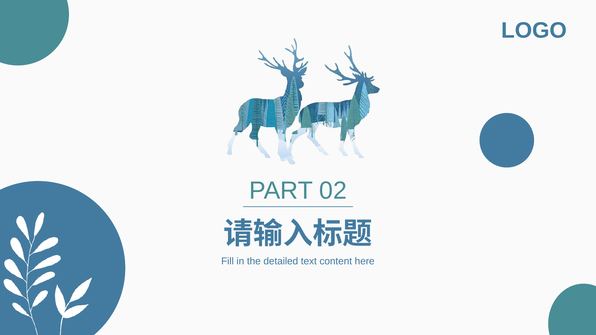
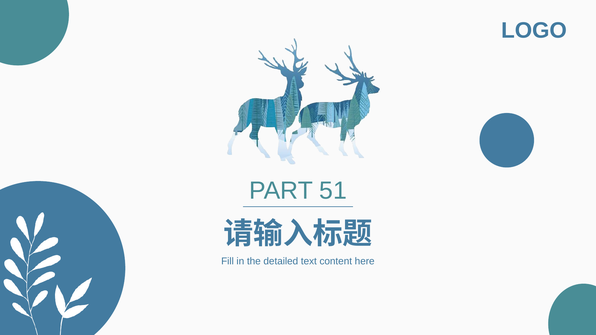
02: 02 -> 51
